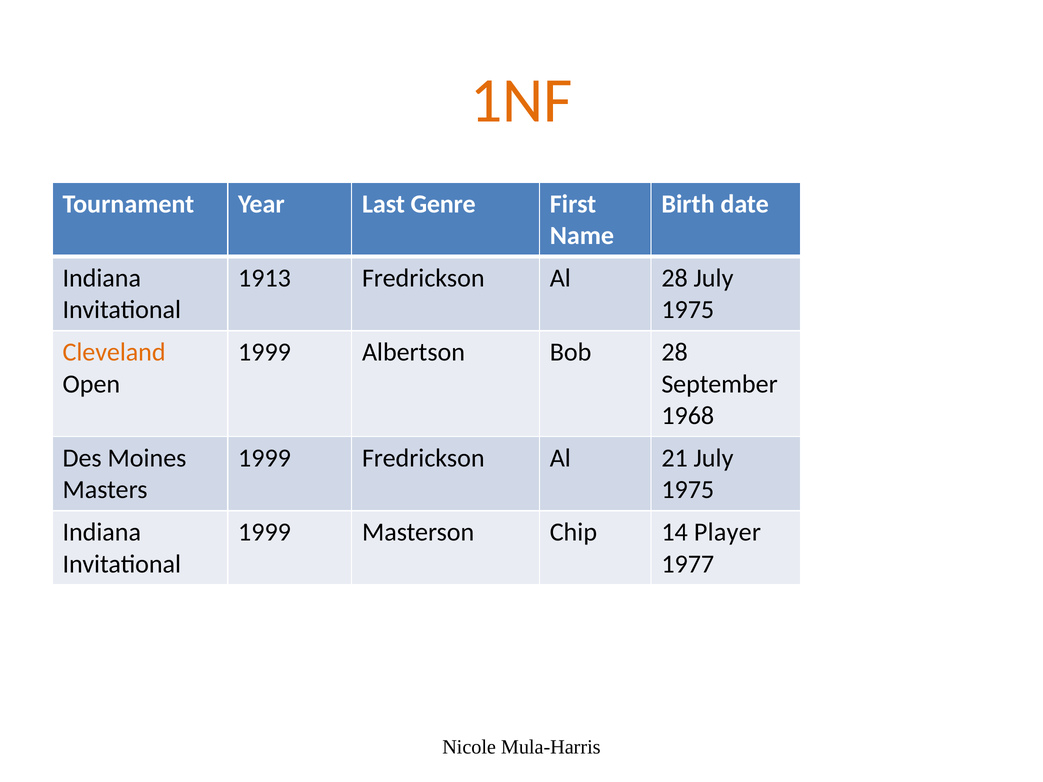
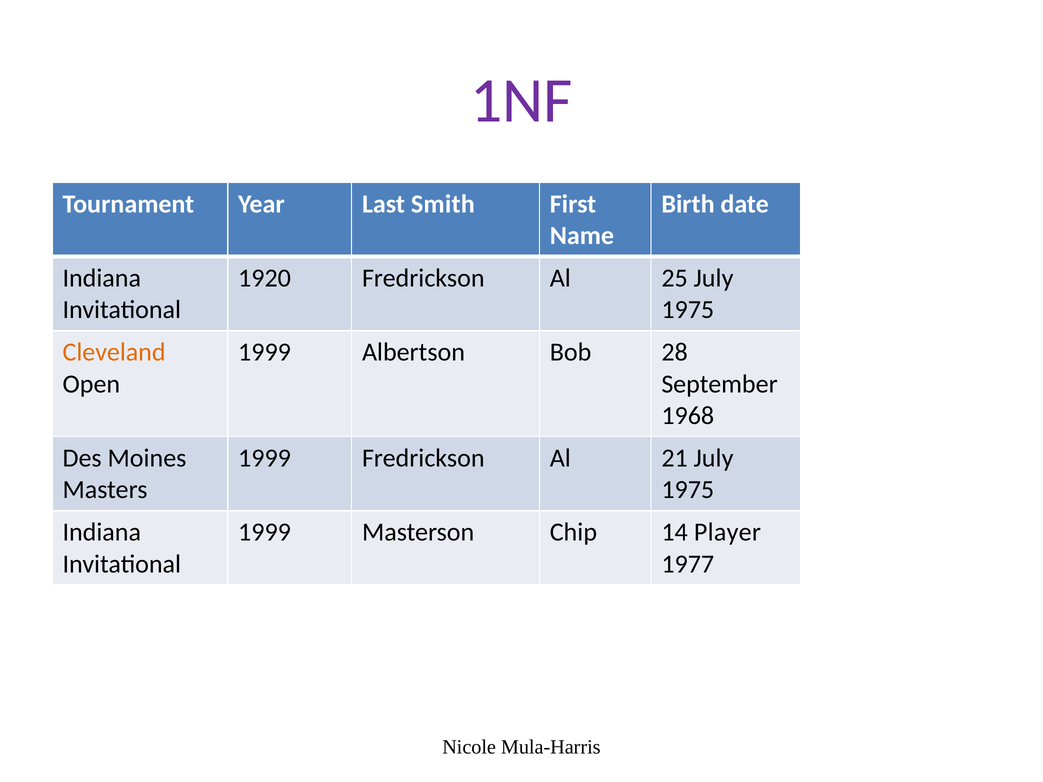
1NF colour: orange -> purple
Genre: Genre -> Smith
1913: 1913 -> 1920
Al 28: 28 -> 25
